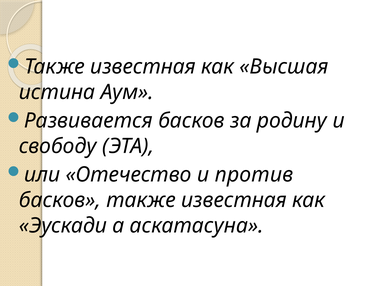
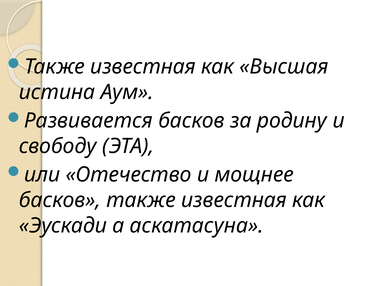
против: против -> мощнее
